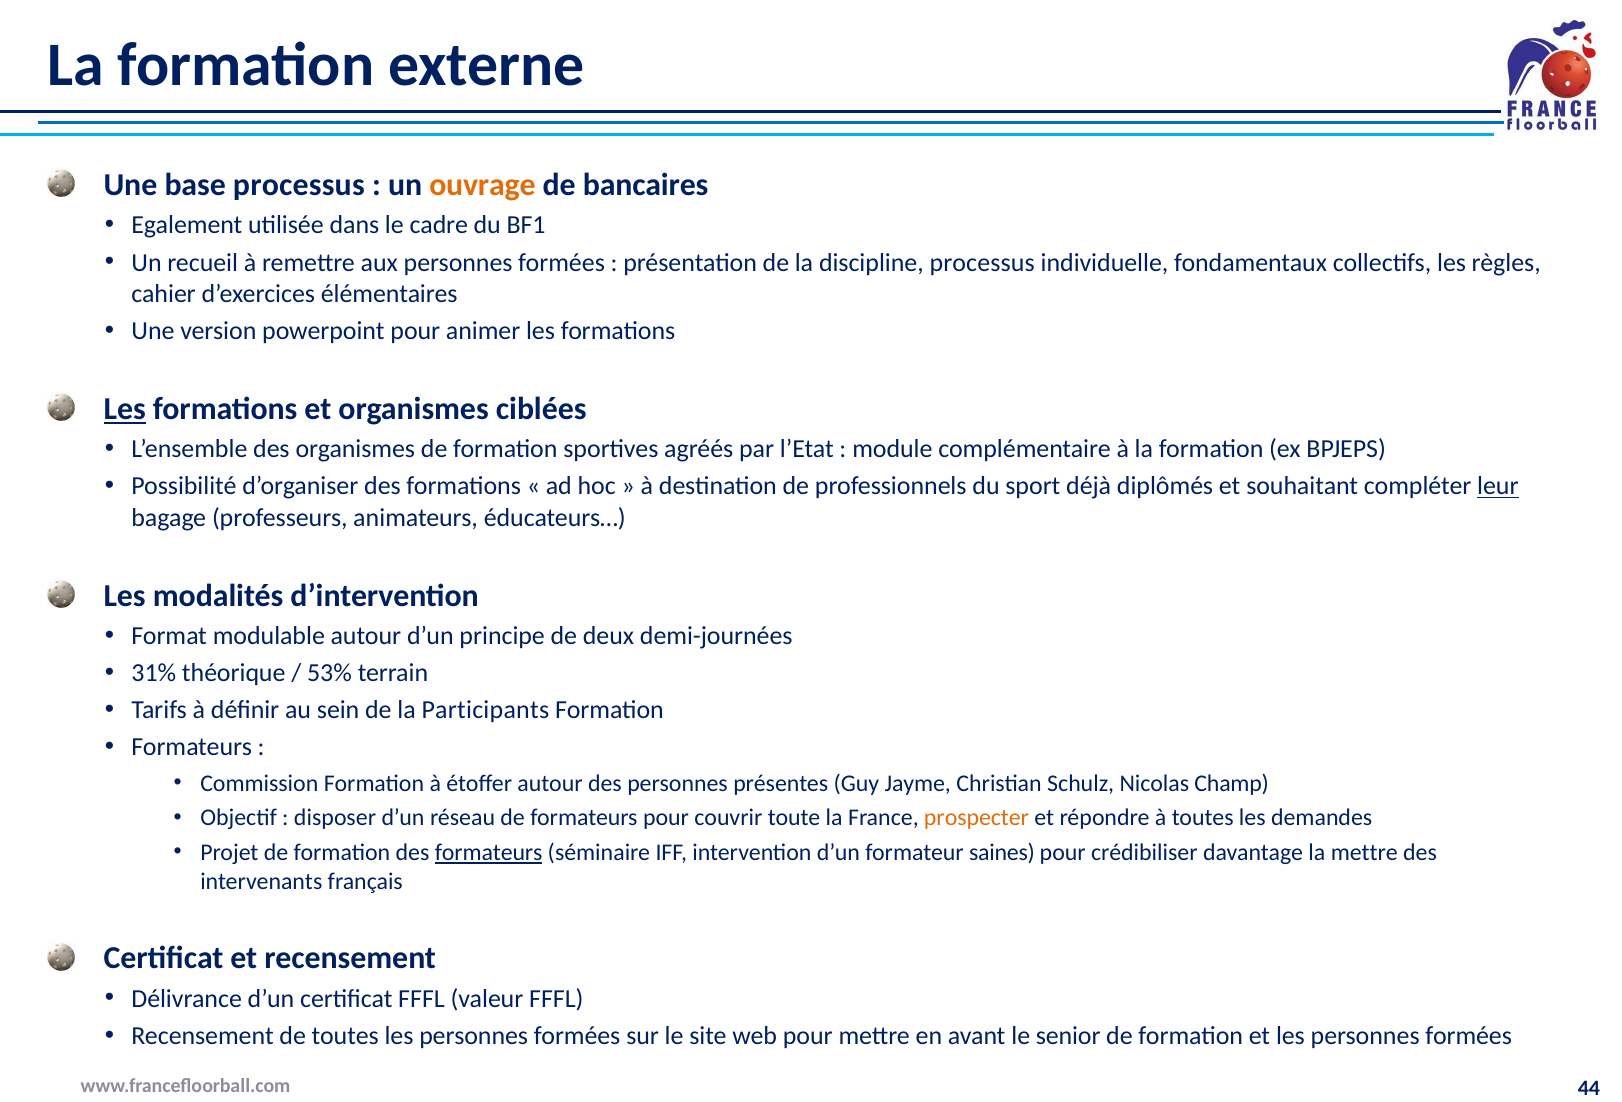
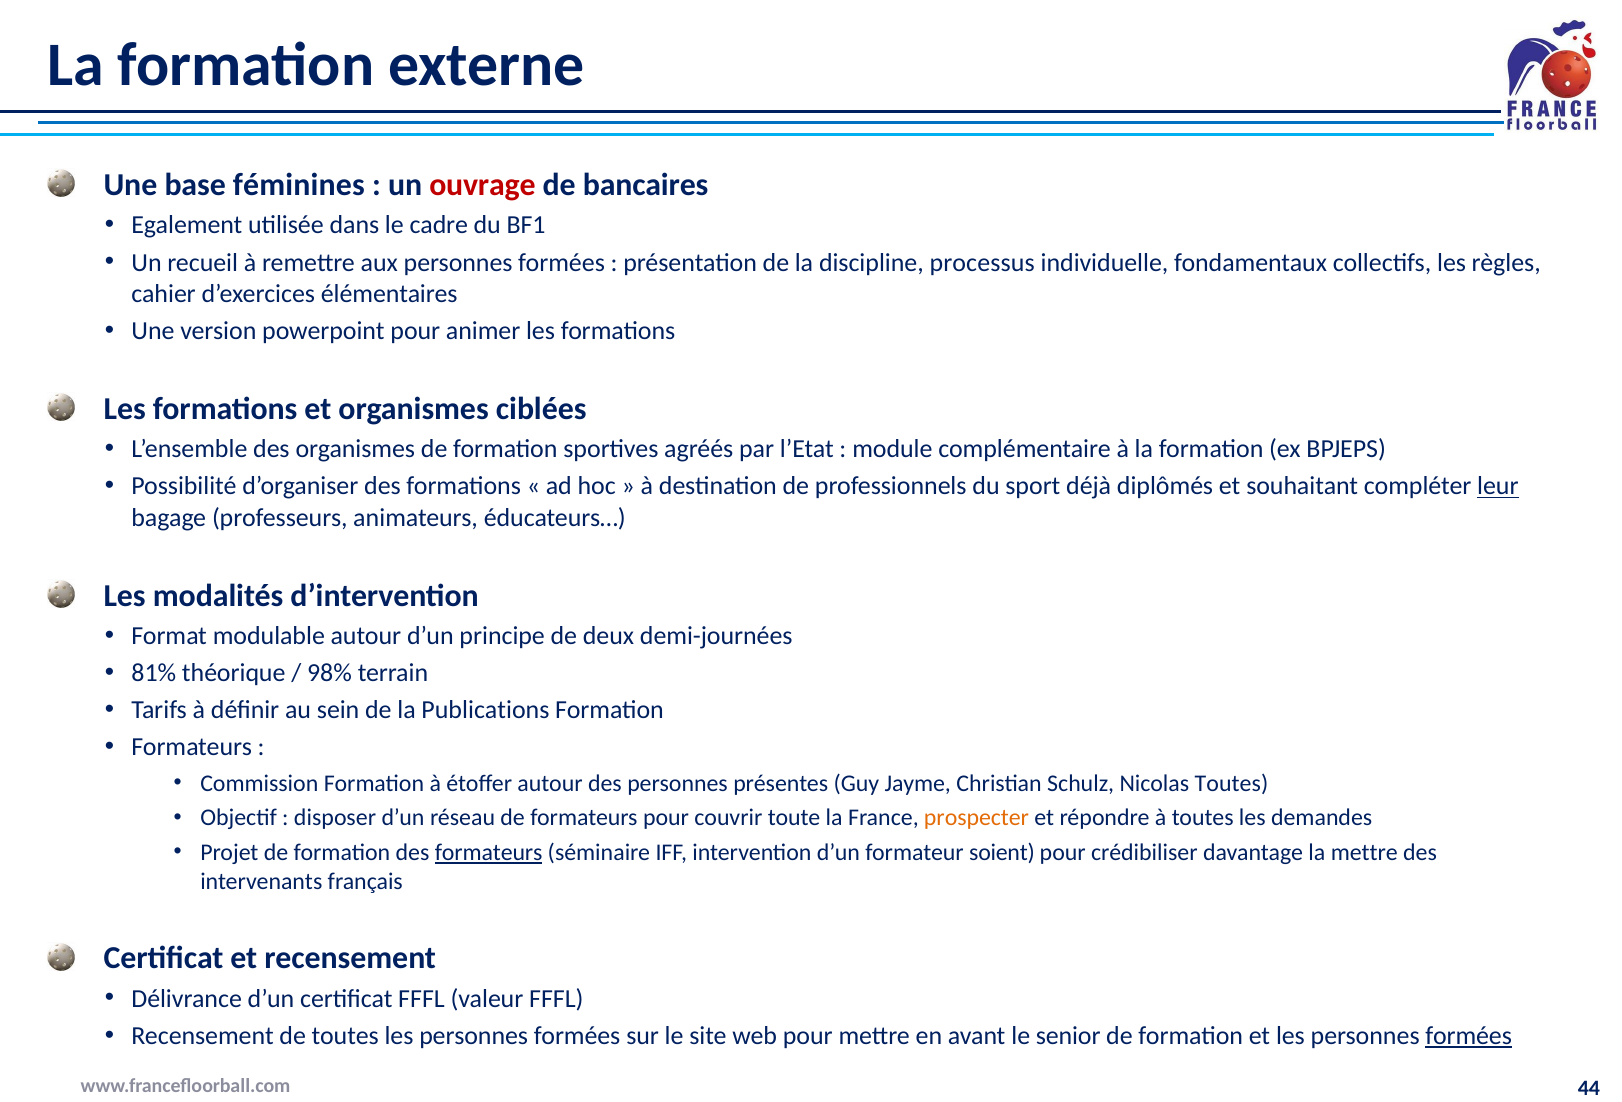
base processus: processus -> féminines
ouvrage colour: orange -> red
Les at (125, 409) underline: present -> none
31%: 31% -> 81%
53%: 53% -> 98%
Participants: Participants -> Publications
Nicolas Champ: Champ -> Toutes
saines: saines -> soient
formées at (1469, 1036) underline: none -> present
